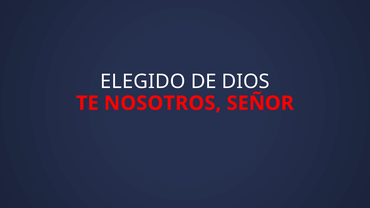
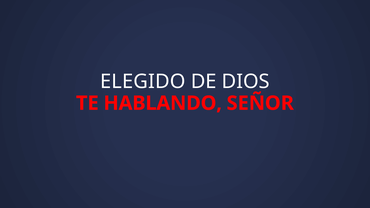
NOSOTROS: NOSOTROS -> HABLANDO
